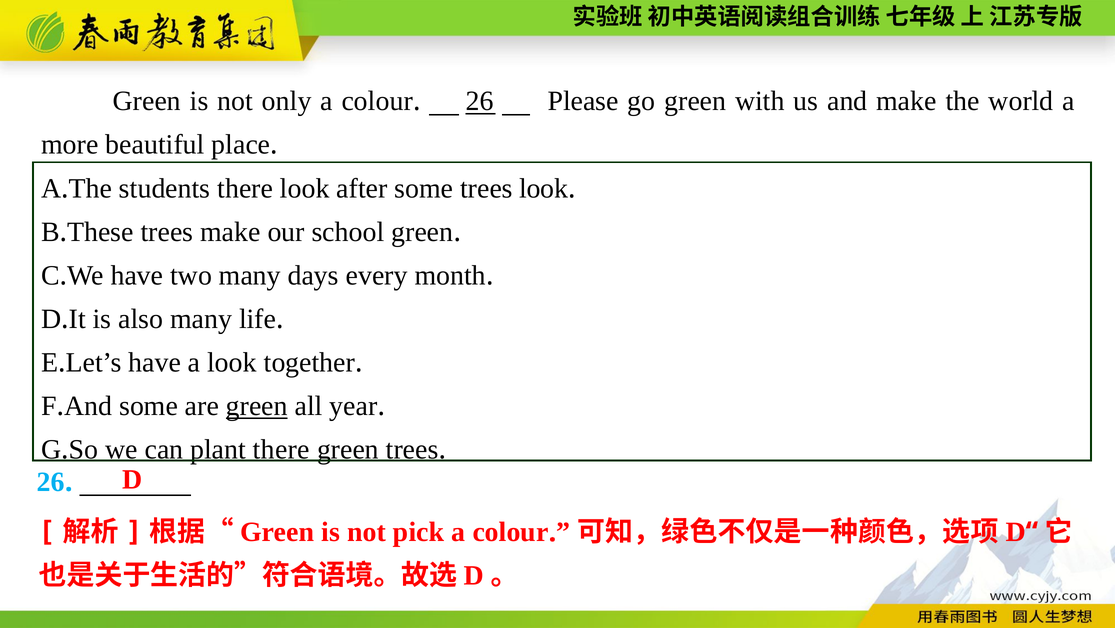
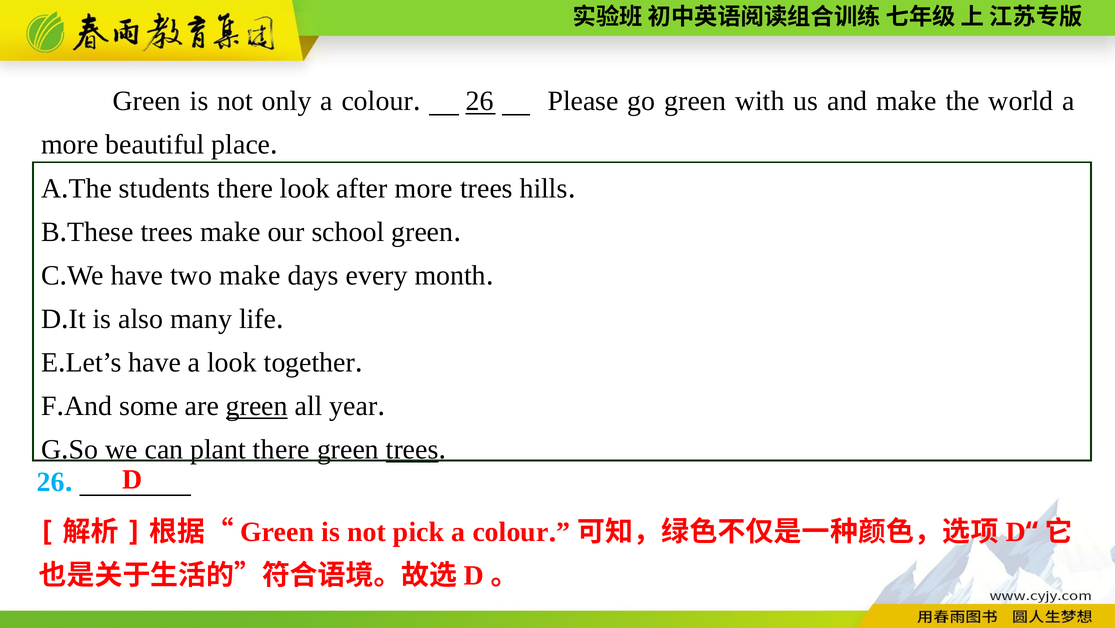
after some: some -> more
trees look: look -> hills
two many: many -> make
trees at (412, 449) underline: none -> present
